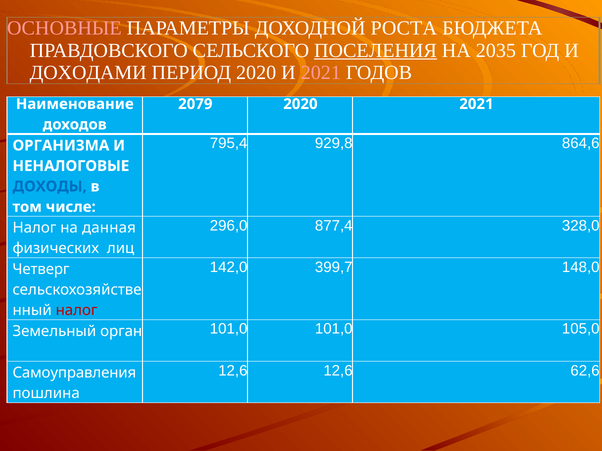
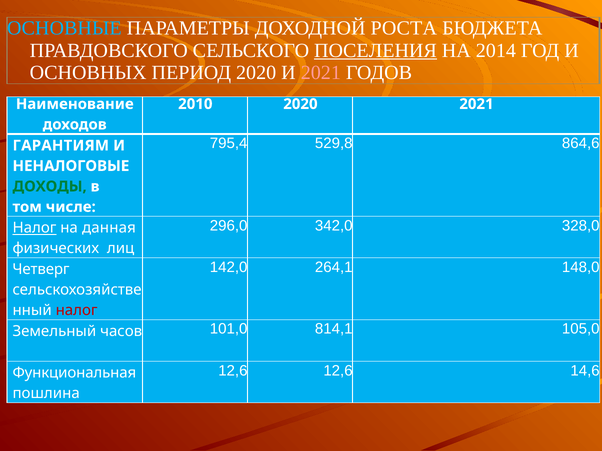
ОСНОВНЫЕ colour: pink -> light blue
2035: 2035 -> 2014
ДОХОДАМИ: ДОХОДАМИ -> ОСНОВНЫХ
2079: 2079 -> 2010
929,8: 929,8 -> 529,8
ОРГАНИЗМА: ОРГАНИЗМА -> ГАРАНТИЯМ
ДОХОДЫ colour: blue -> green
877,4: 877,4 -> 342,0
Налог at (34, 228) underline: none -> present
399,7: 399,7 -> 264,1
орган: орган -> часов
101,0 101,0: 101,0 -> 814,1
62,6: 62,6 -> 14,6
Самоуправления: Самоуправления -> Функциональная
